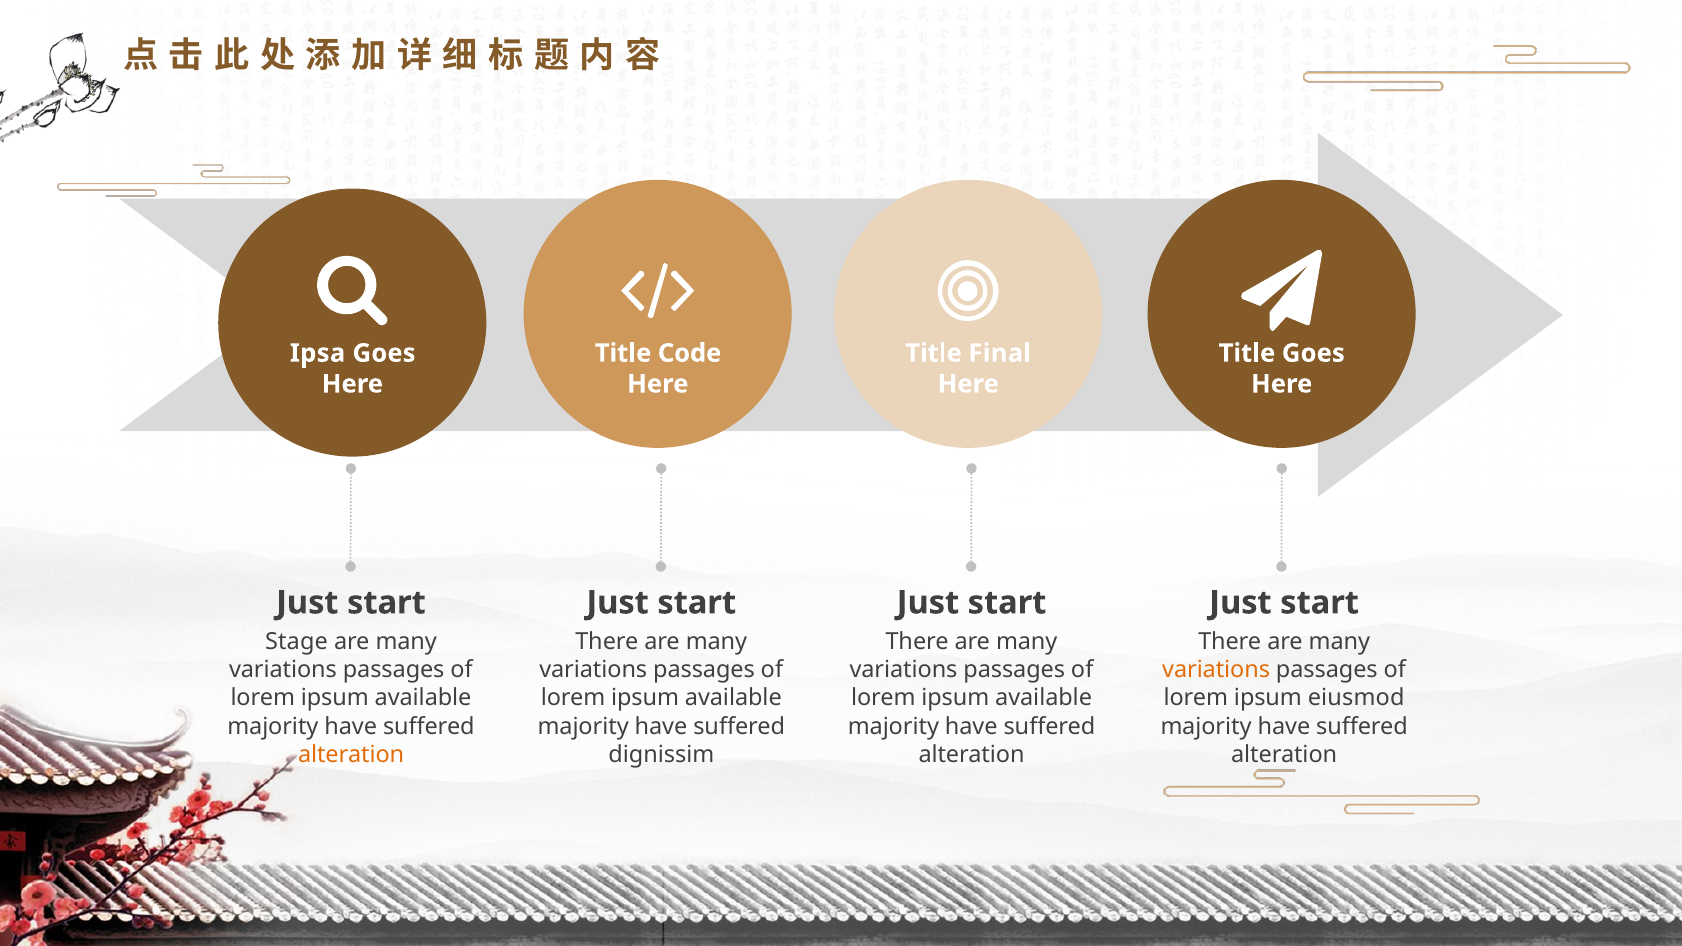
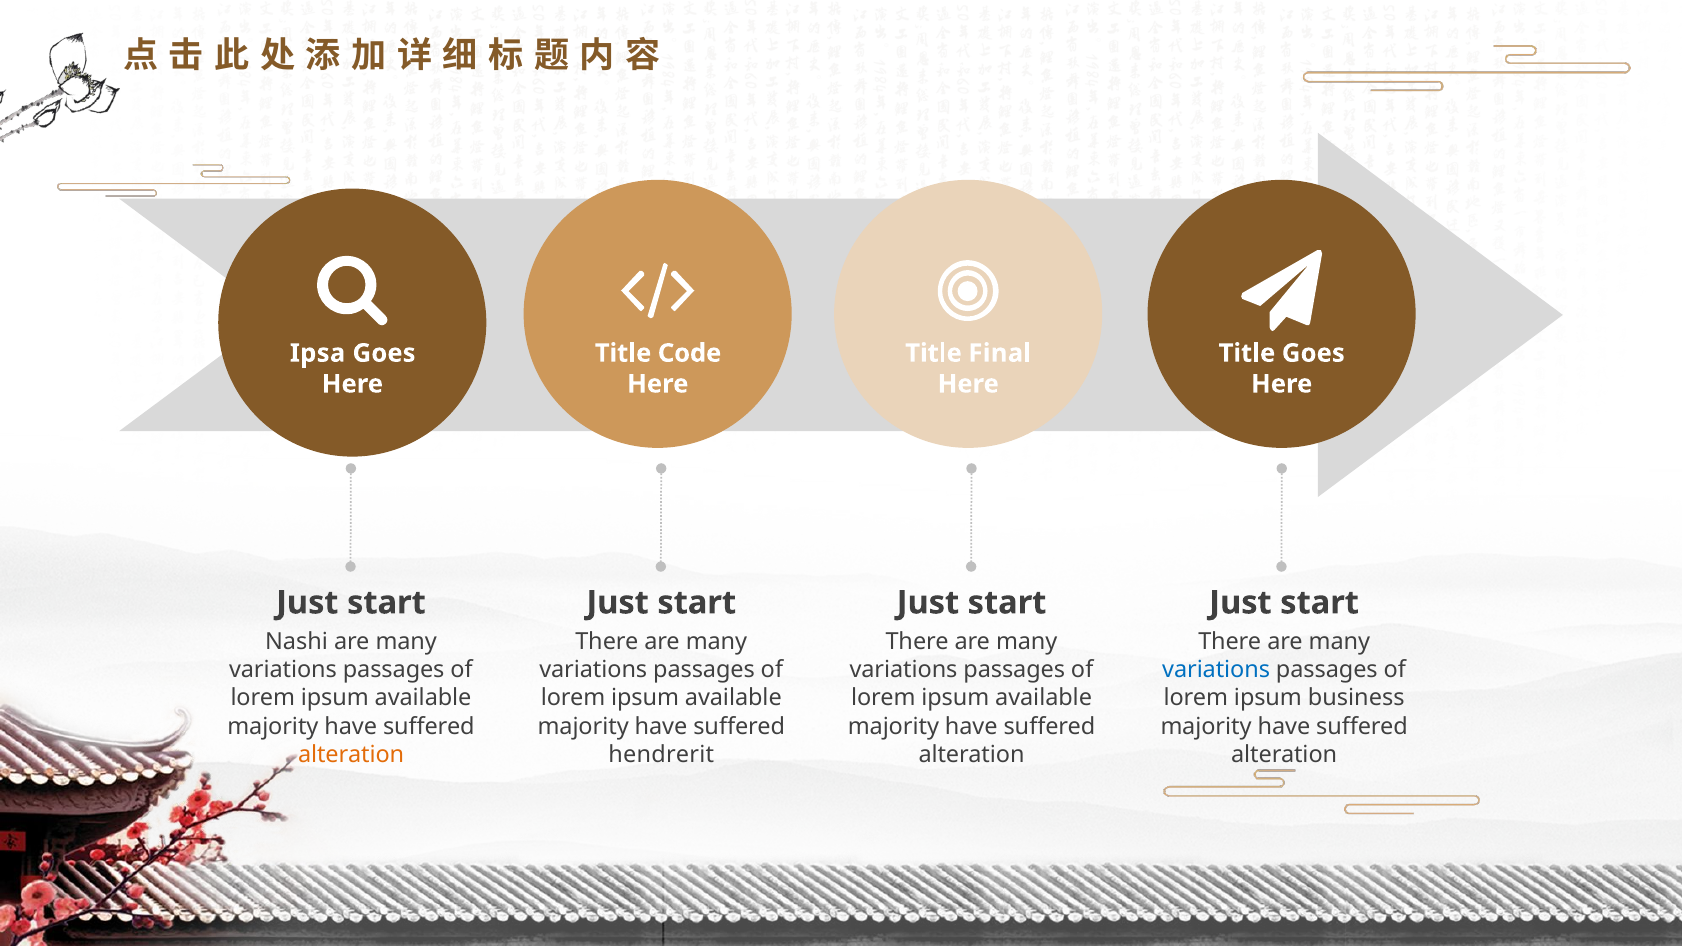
Stage: Stage -> Nashi
variations at (1216, 670) colour: orange -> blue
eiusmod: eiusmod -> business
dignissim: dignissim -> hendrerit
